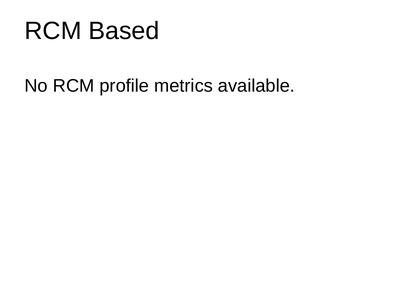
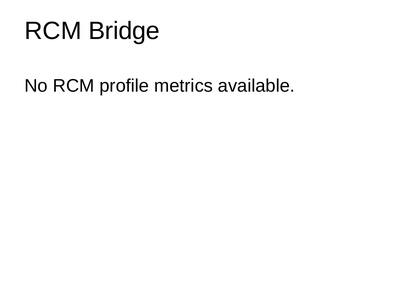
Based: Based -> Bridge
